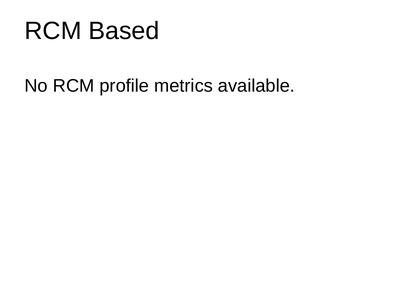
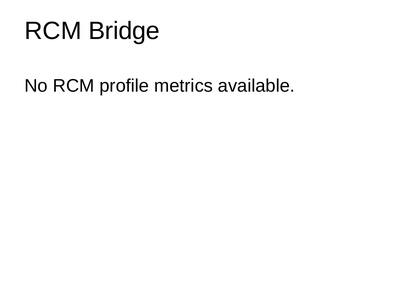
Based: Based -> Bridge
